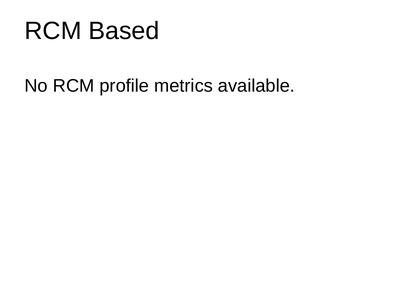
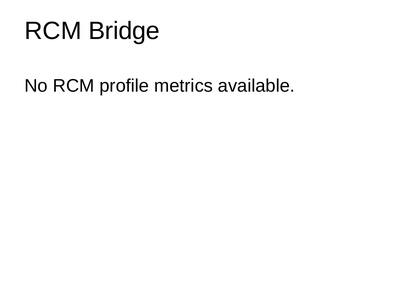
Based: Based -> Bridge
